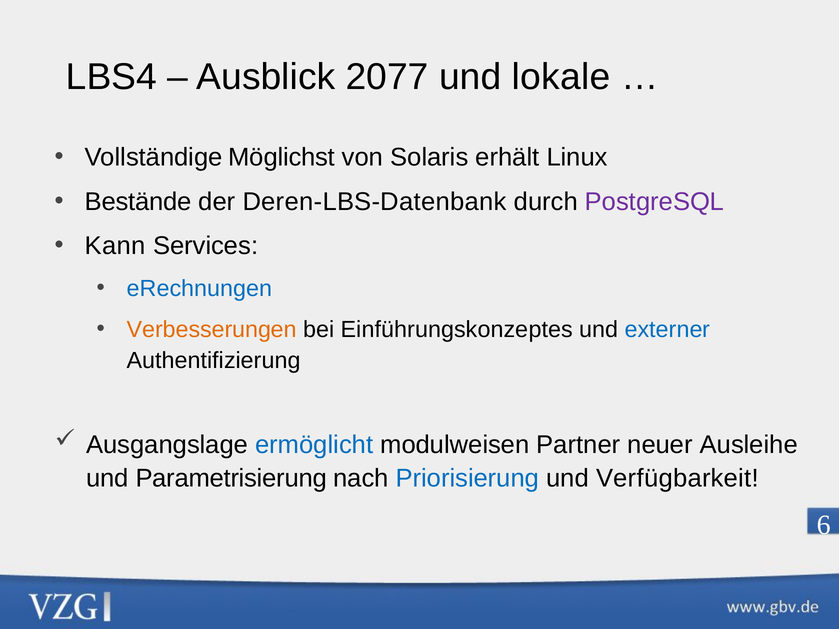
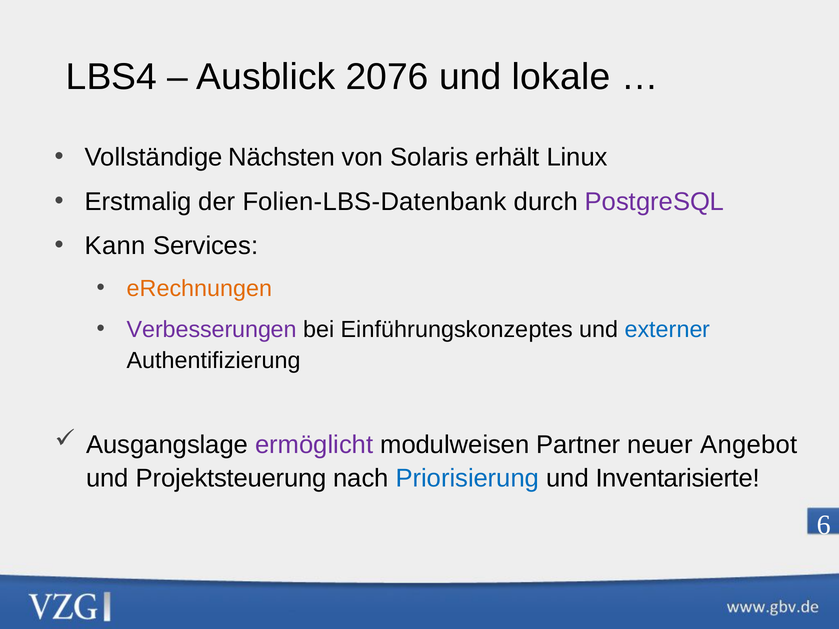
2077: 2077 -> 2076
Möglichst: Möglichst -> Nächsten
Bestände: Bestände -> Erstmalig
Deren-LBS-Datenbank: Deren-LBS-Datenbank -> Folien-LBS-Datenbank
eRechnungen colour: blue -> orange
Verbesserungen colour: orange -> purple
ermöglicht colour: blue -> purple
Ausleihe: Ausleihe -> Angebot
Parametrisierung: Parametrisierung -> Projektsteuerung
Verfügbarkeit: Verfügbarkeit -> Inventarisierte
